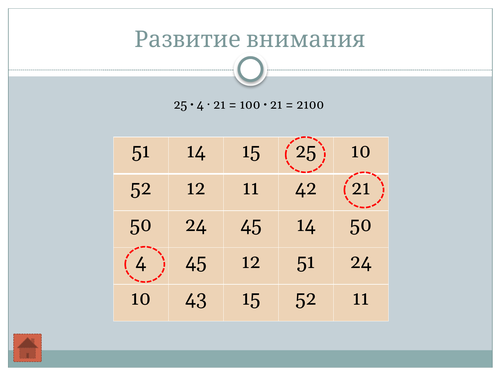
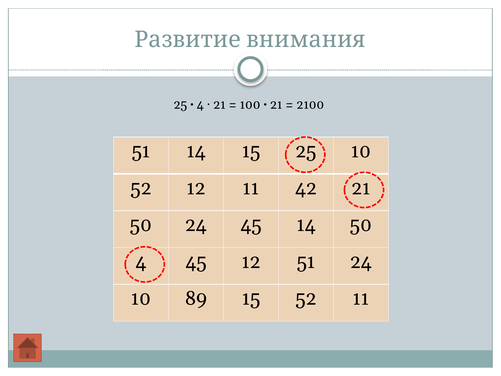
43: 43 -> 89
